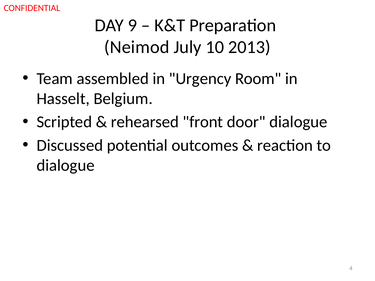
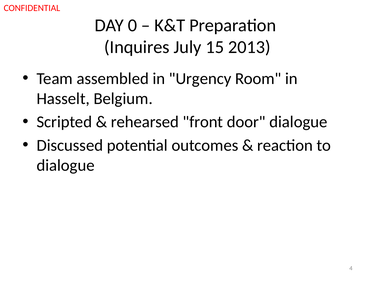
9: 9 -> 0
Neimod: Neimod -> Inquires
10: 10 -> 15
